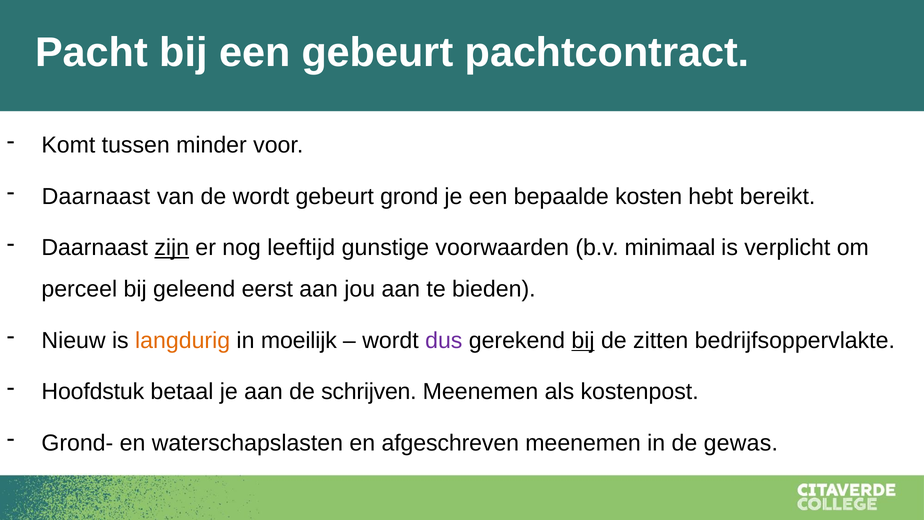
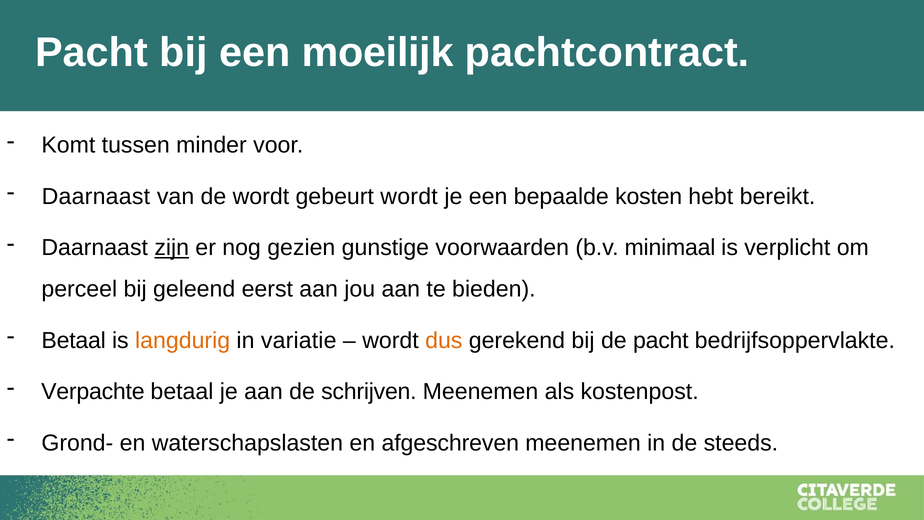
een gebeurt: gebeurt -> moeilijk
gebeurt grond: grond -> wordt
leeftijd: leeftijd -> gezien
Nieuw at (74, 340): Nieuw -> Betaal
moeilijk: moeilijk -> variatie
dus colour: purple -> orange
bij at (583, 340) underline: present -> none
de zitten: zitten -> pacht
Hoofdstuk: Hoofdstuk -> Verpachte
gewas: gewas -> steeds
